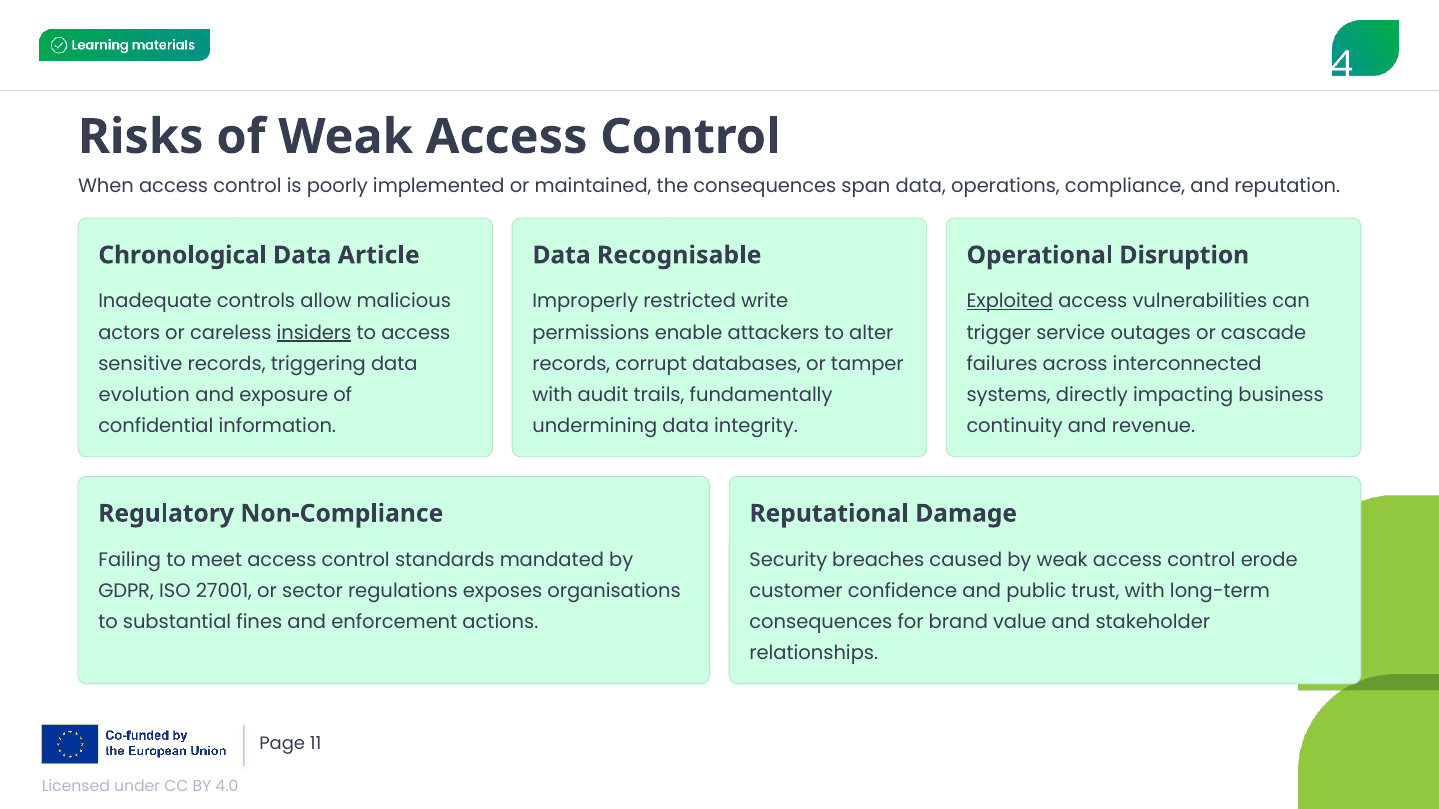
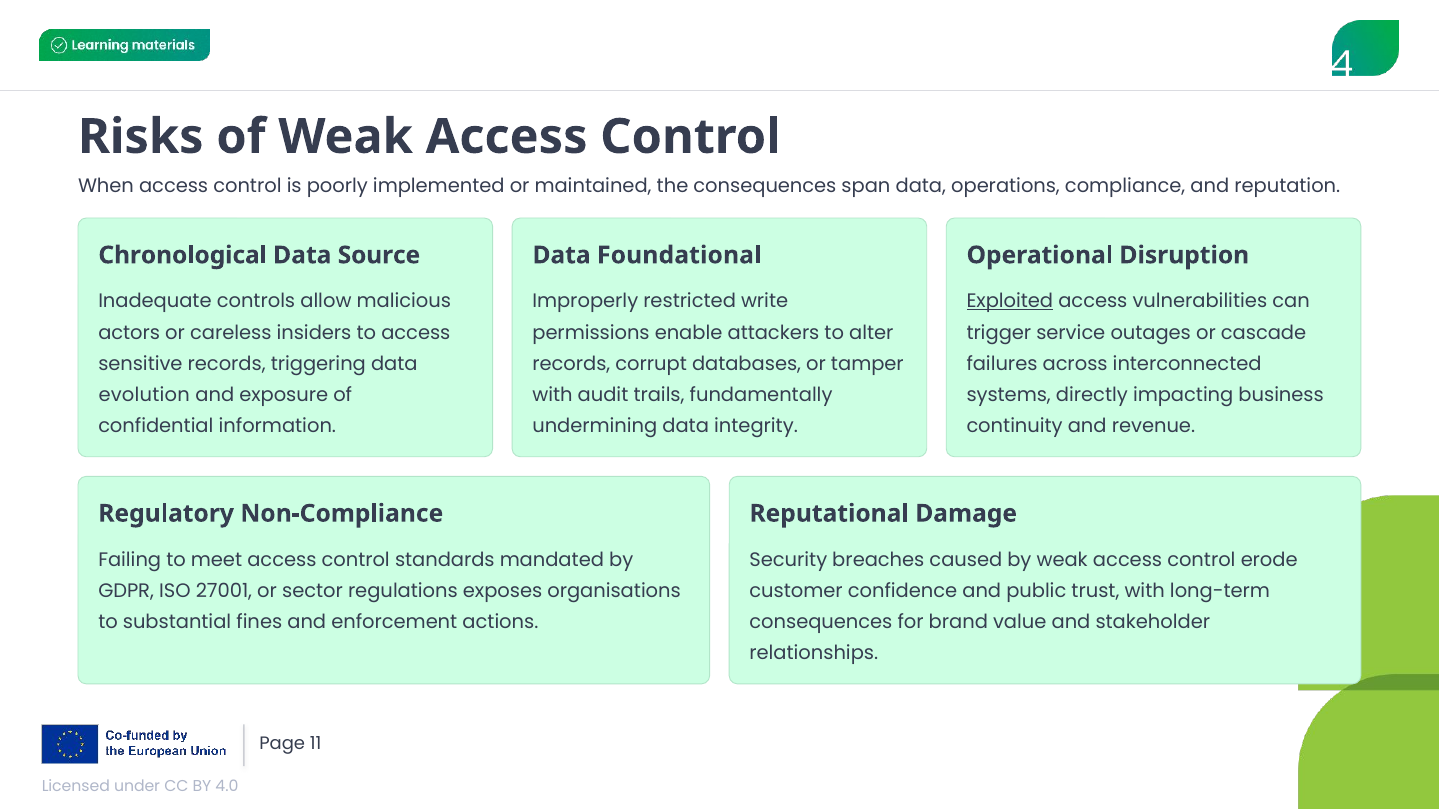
Article: Article -> Source
Recognisable: Recognisable -> Foundational
insiders underline: present -> none
